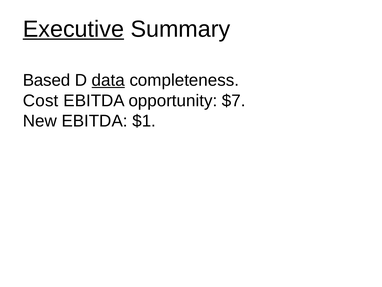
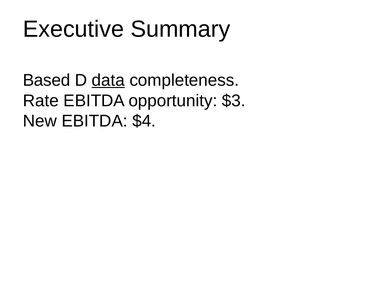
Executive underline: present -> none
Cost: Cost -> Rate
$7: $7 -> $3
$1: $1 -> $4
